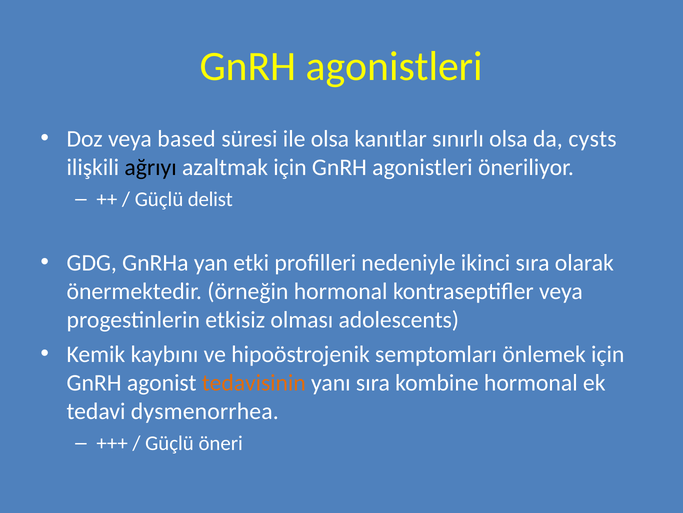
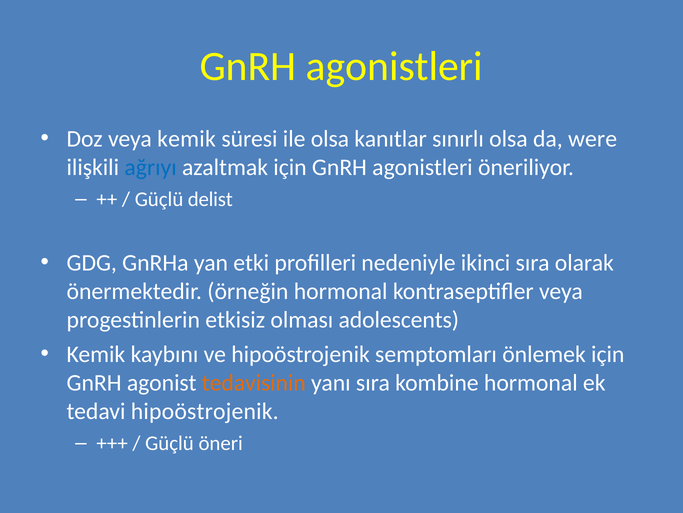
veya based: based -> kemik
cysts: cysts -> were
ağrıyı colour: black -> blue
tedavi dysmenorrhea: dysmenorrhea -> hipoöstrojenik
